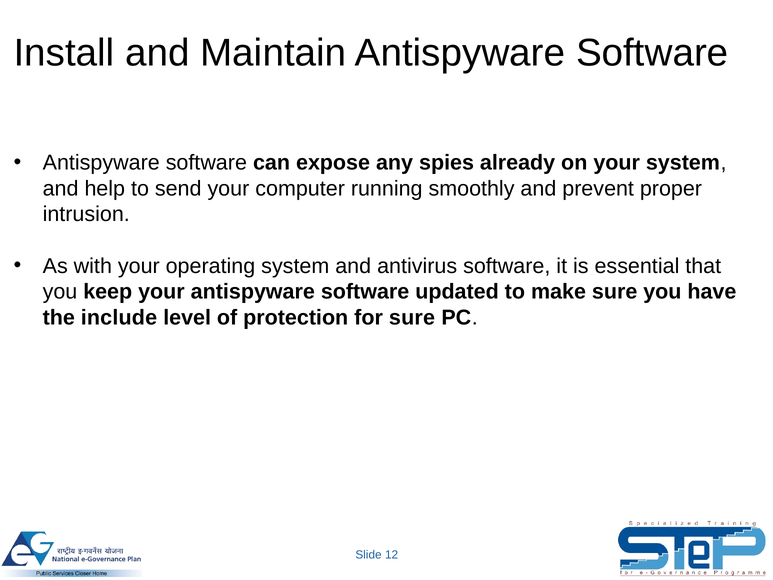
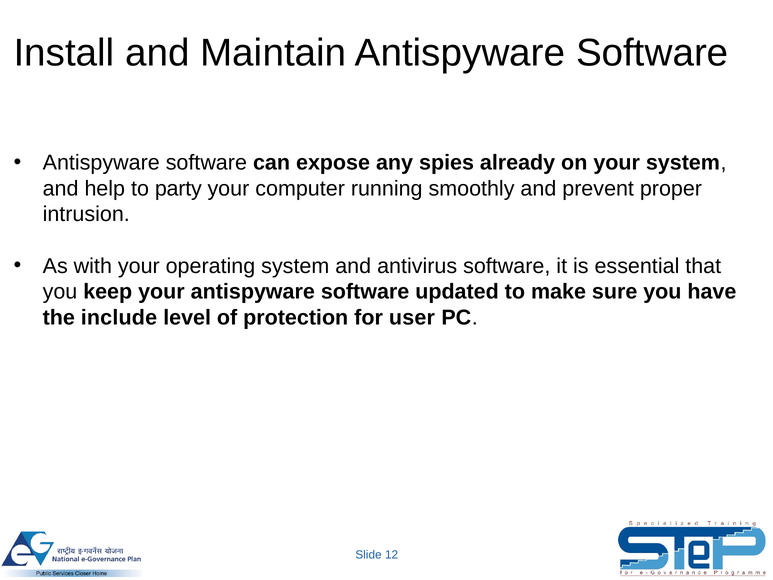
send: send -> party
for sure: sure -> user
